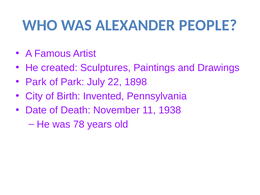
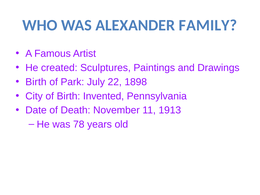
PEOPLE: PEOPLE -> FAMILY
Park at (36, 82): Park -> Birth
1938: 1938 -> 1913
